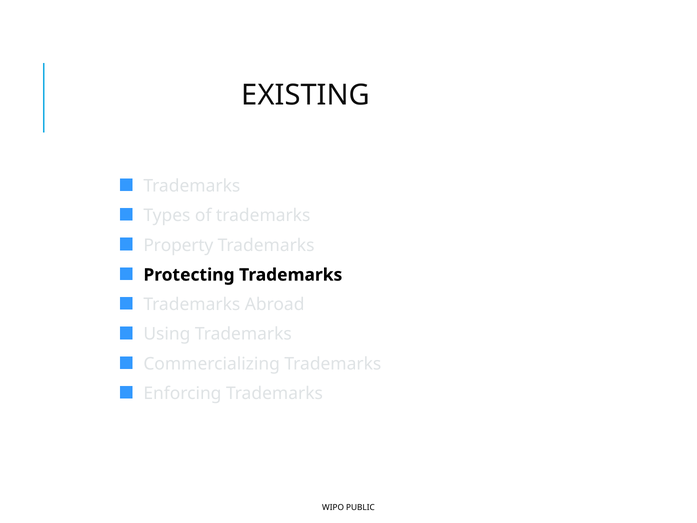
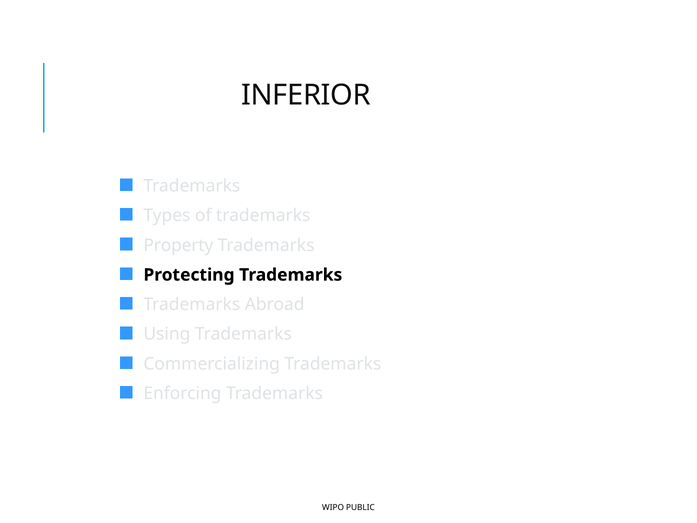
EXISTING: EXISTING -> INFERIOR
